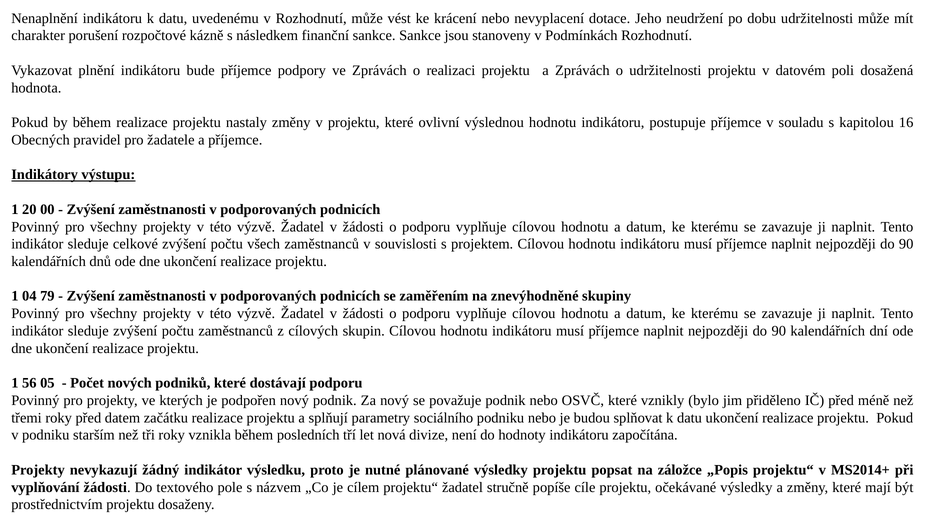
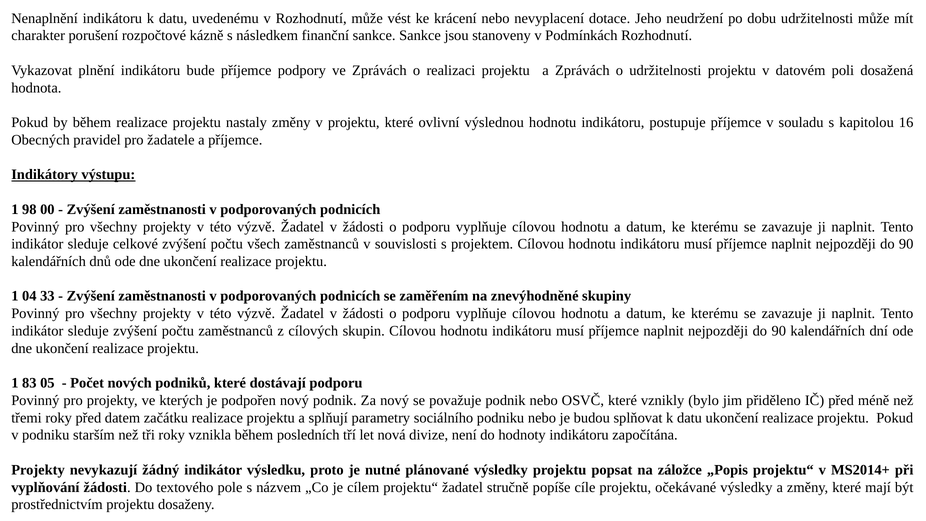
20: 20 -> 98
79: 79 -> 33
56: 56 -> 83
